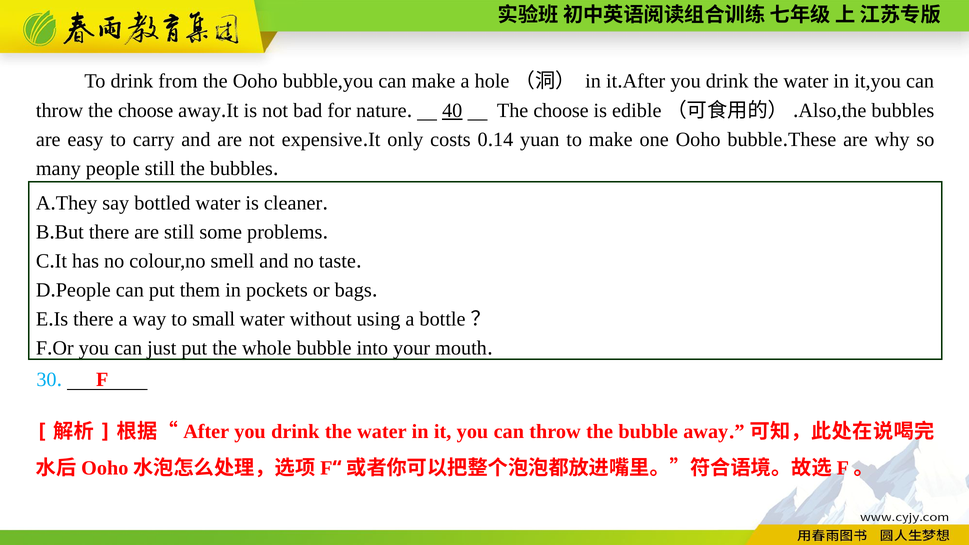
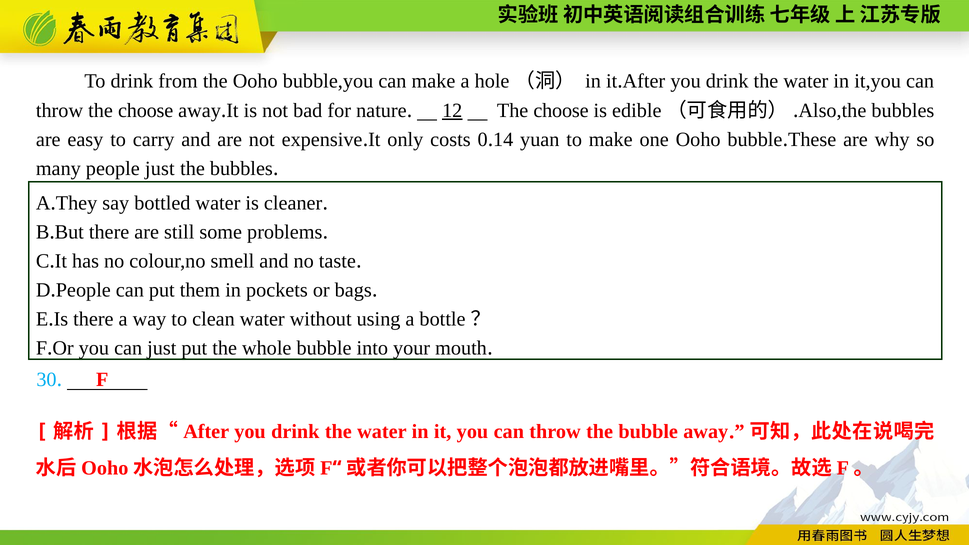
40: 40 -> 12
people still: still -> just
small: small -> clean
